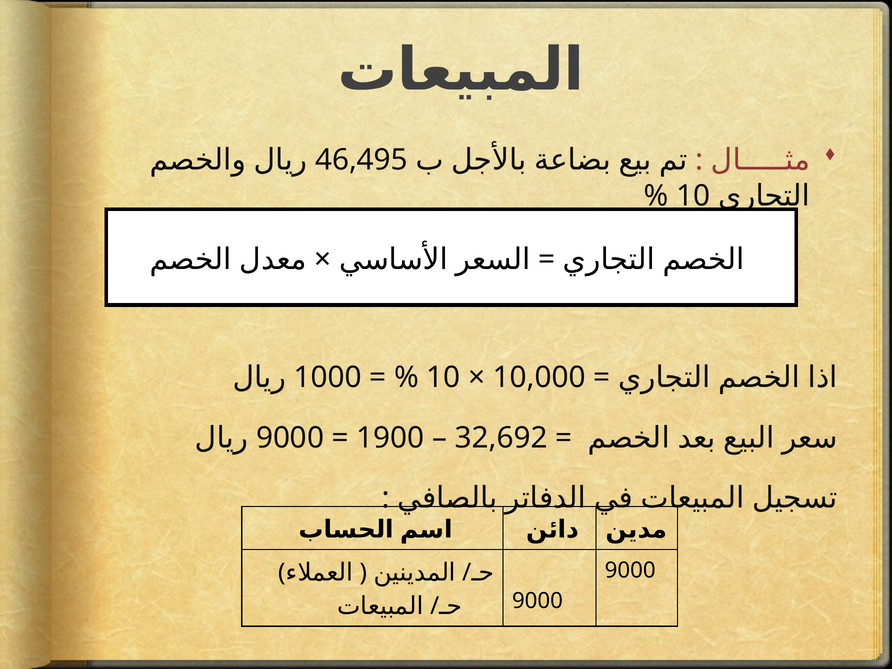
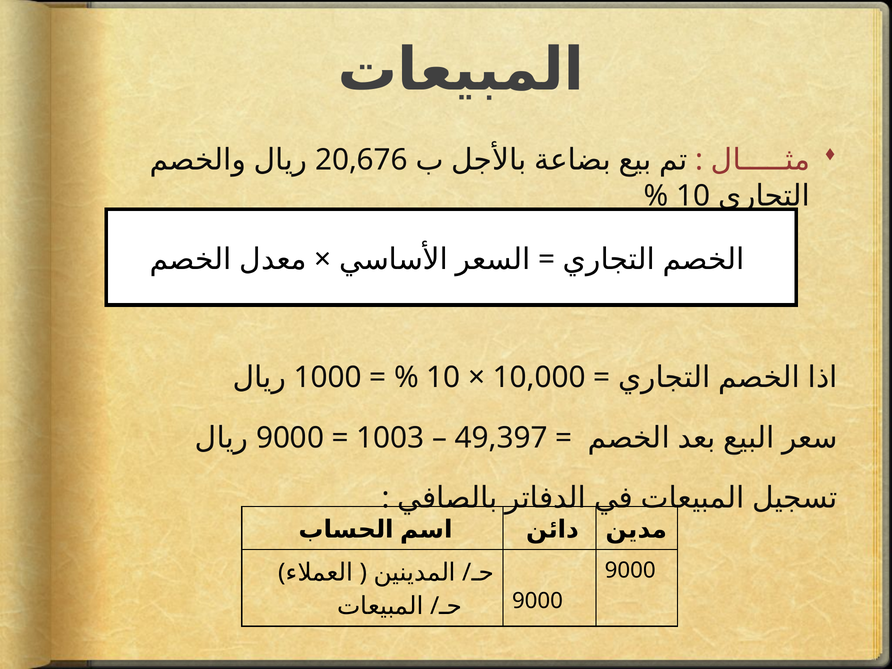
46,495: 46,495 -> 20,676
1900: 1900 -> 1003
32,692: 32,692 -> 49,397
